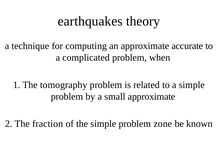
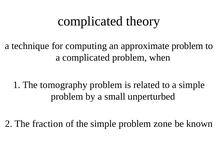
earthquakes at (90, 21): earthquakes -> complicated
approximate accurate: accurate -> problem
small approximate: approximate -> unperturbed
